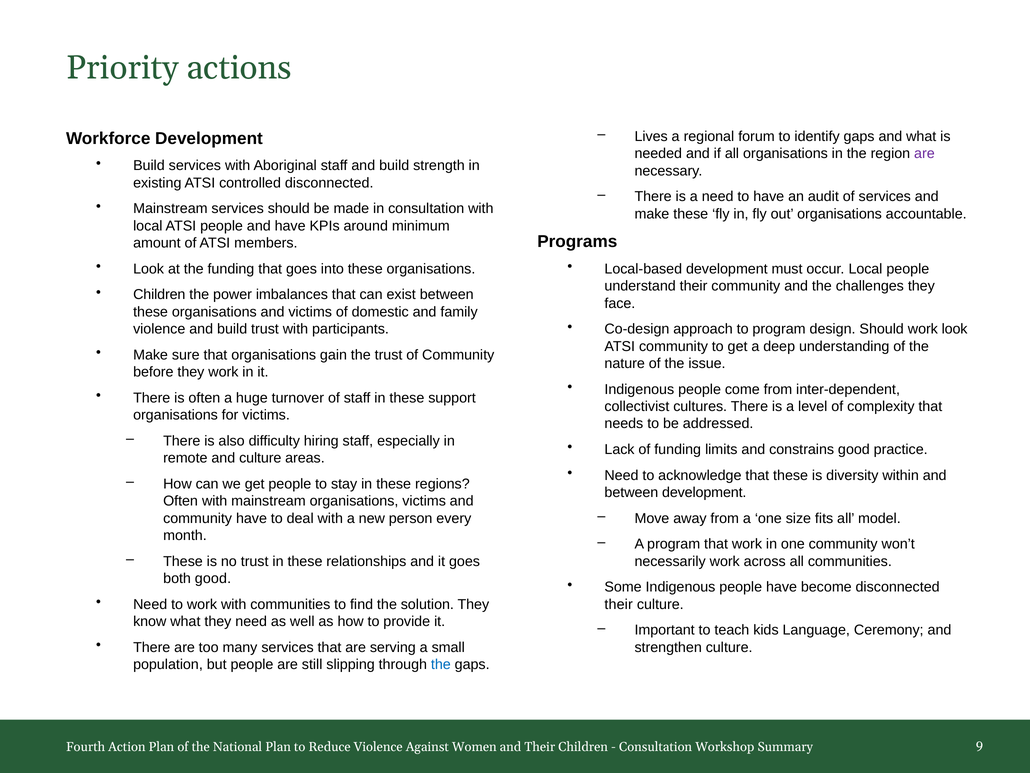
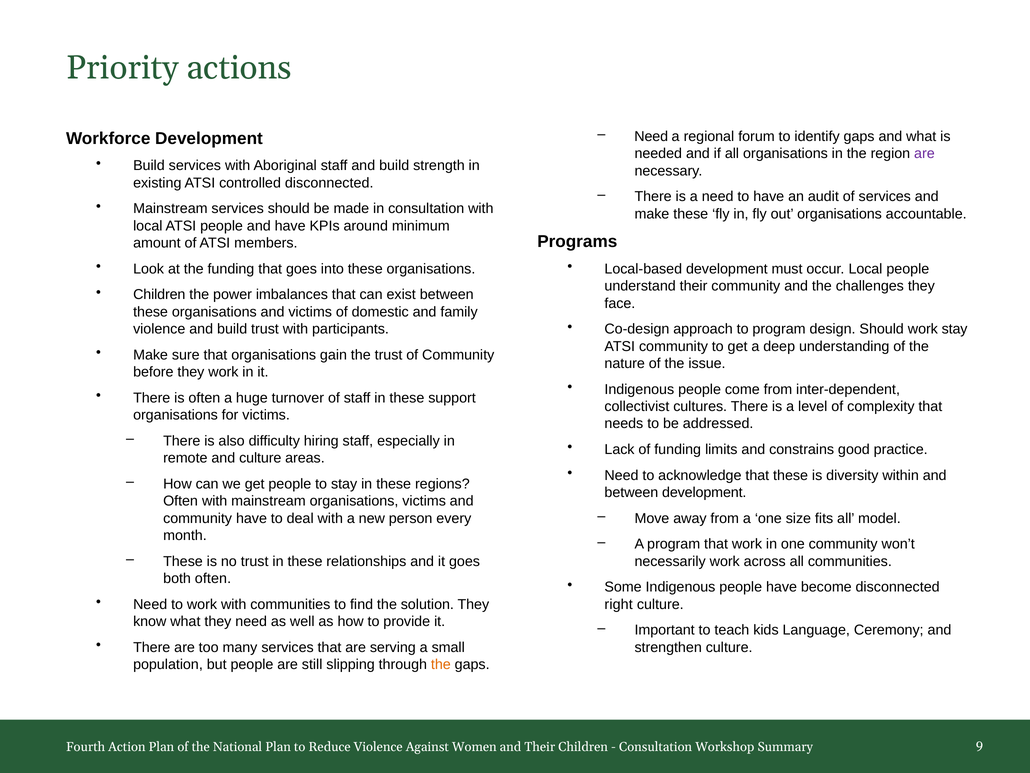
Lives at (651, 136): Lives -> Need
work look: look -> stay
both good: good -> often
their at (619, 604): their -> right
the at (441, 664) colour: blue -> orange
